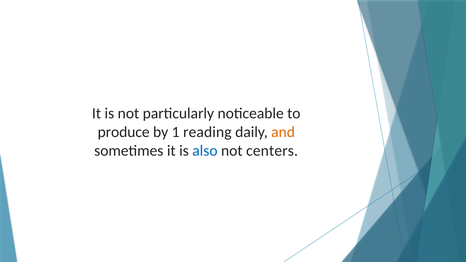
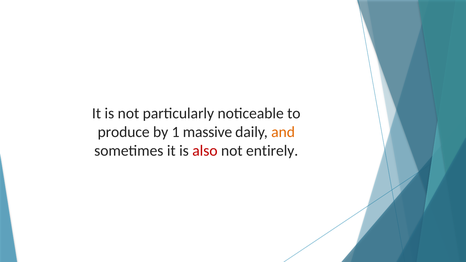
reading: reading -> massive
also colour: blue -> red
centers: centers -> entirely
